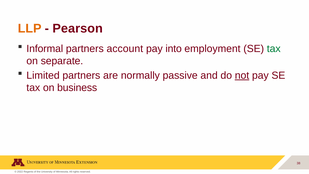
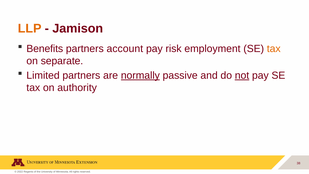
Pearson: Pearson -> Jamison
Informal: Informal -> Benefits
into: into -> risk
tax at (274, 49) colour: green -> orange
normally underline: none -> present
business: business -> authority
